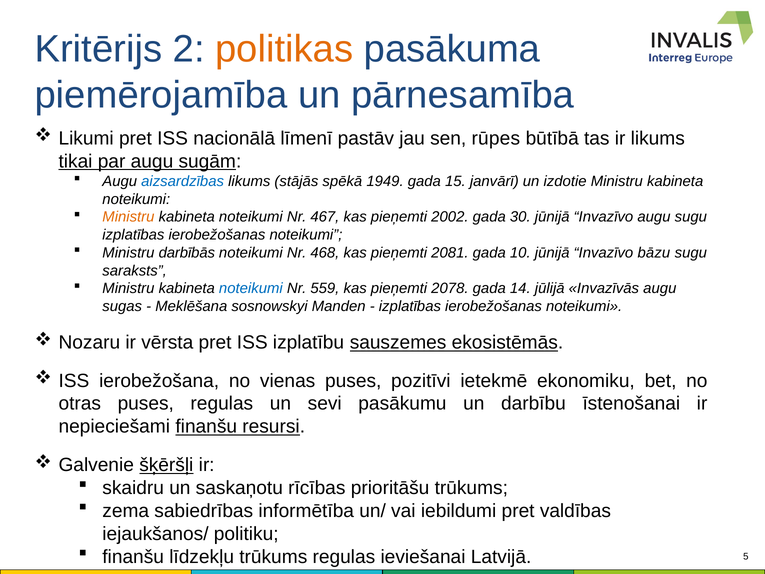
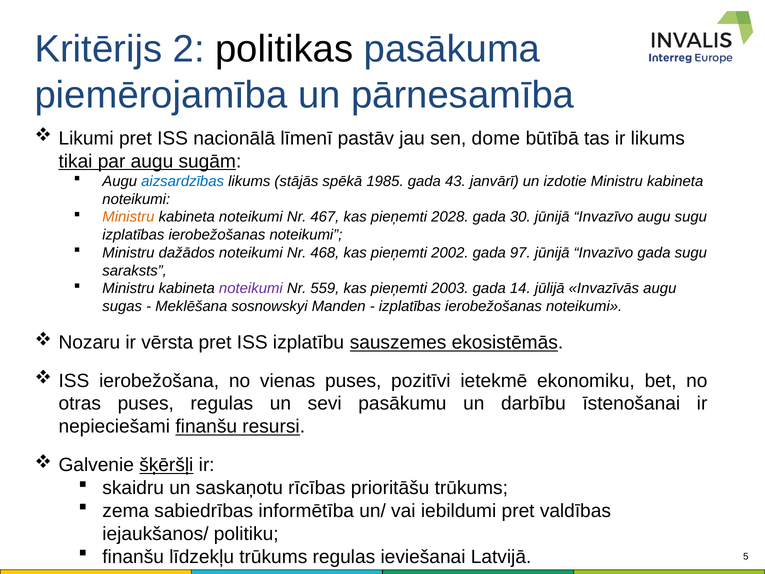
politikas colour: orange -> black
rūpes: rūpes -> dome
1949: 1949 -> 1985
15: 15 -> 43
2002: 2002 -> 2028
darbībās: darbībās -> dažādos
2081: 2081 -> 2002
10: 10 -> 97
Invazīvo bāzu: bāzu -> gada
noteikumi at (251, 288) colour: blue -> purple
2078: 2078 -> 2003
